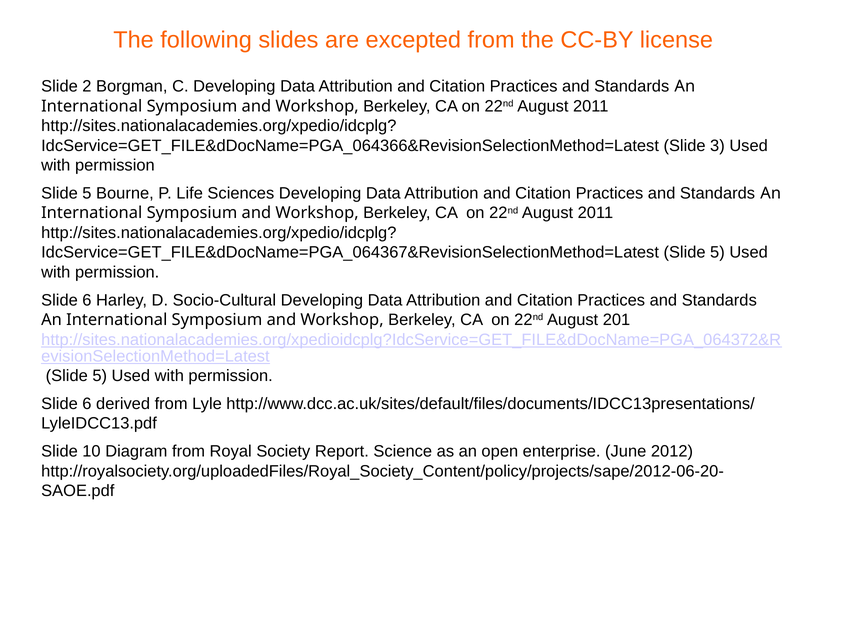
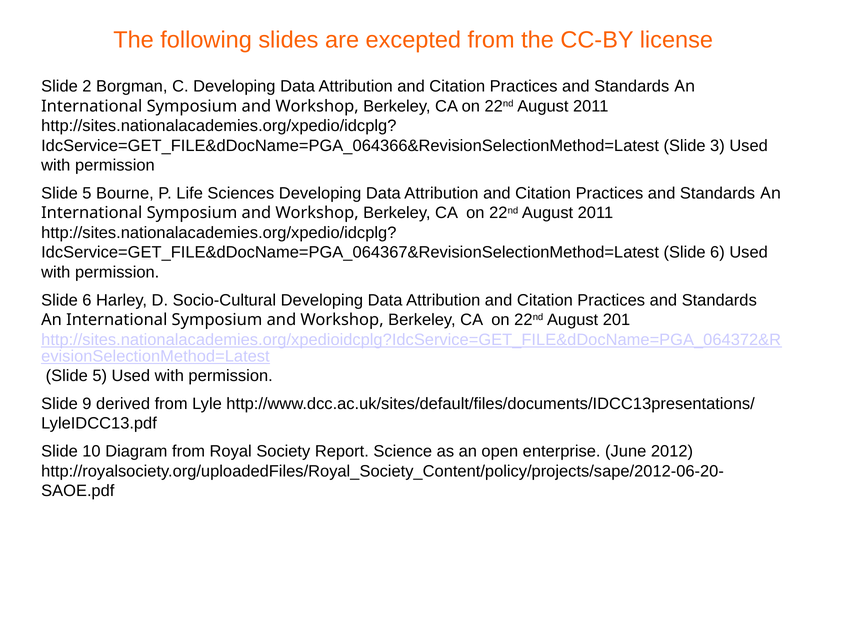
5 at (717, 253): 5 -> 6
6 at (87, 404): 6 -> 9
